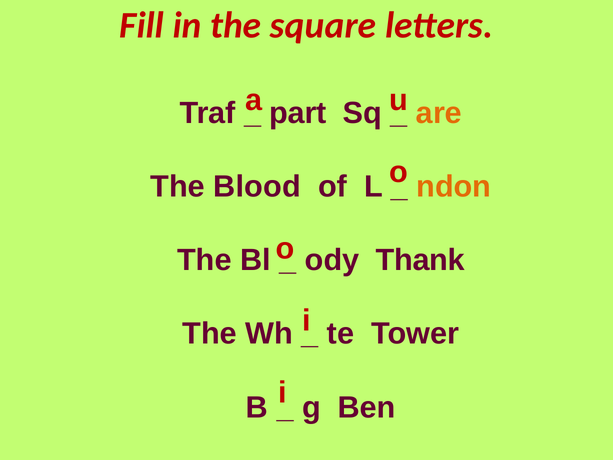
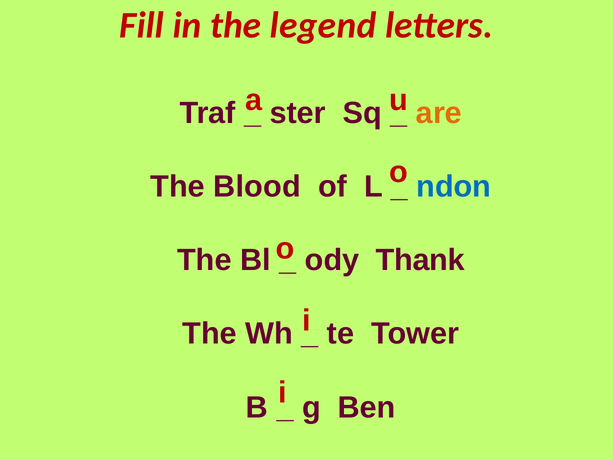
square: square -> legend
part: part -> ster
ndon colour: orange -> blue
